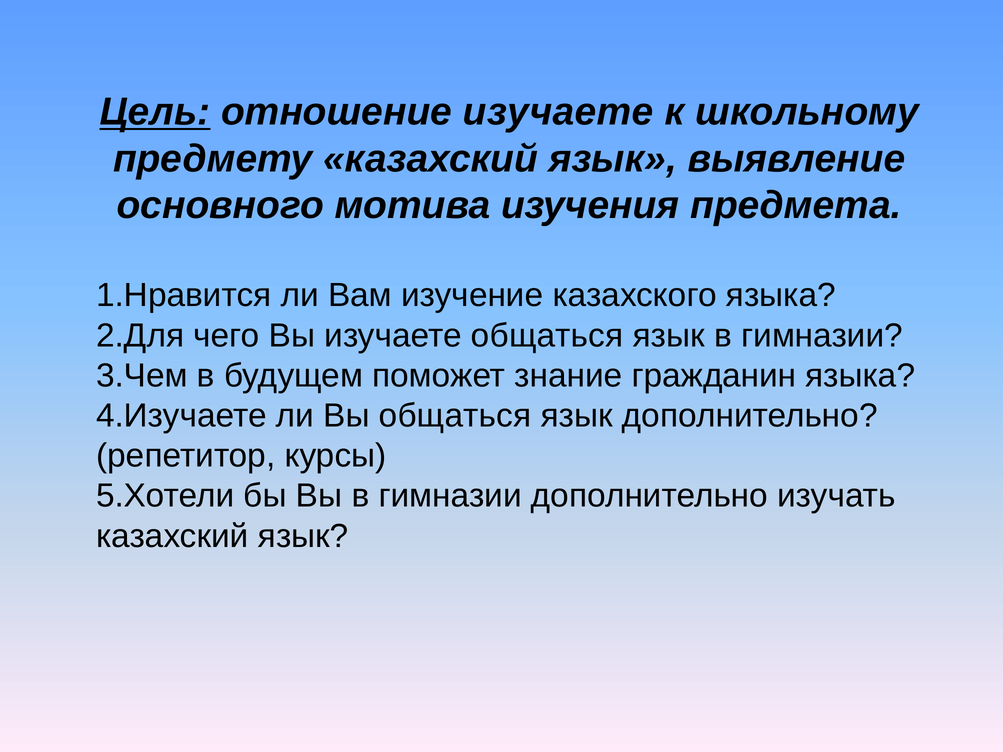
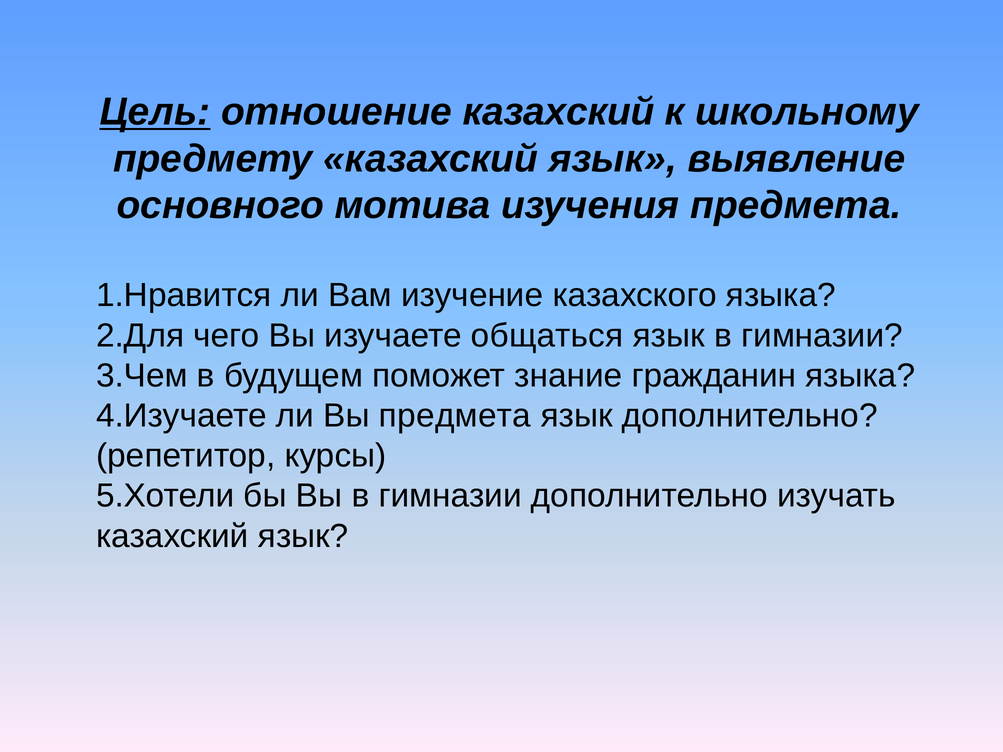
отношение изучаете: изучаете -> казахский
Вы общаться: общаться -> предмета
